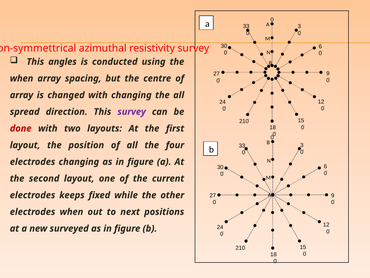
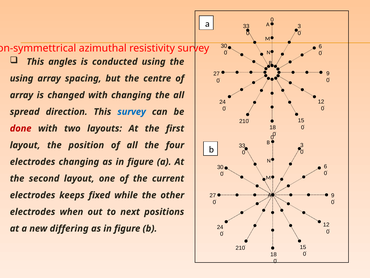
when at (22, 78): when -> using
survey at (132, 112) colour: purple -> blue
surveyed: surveyed -> differing
